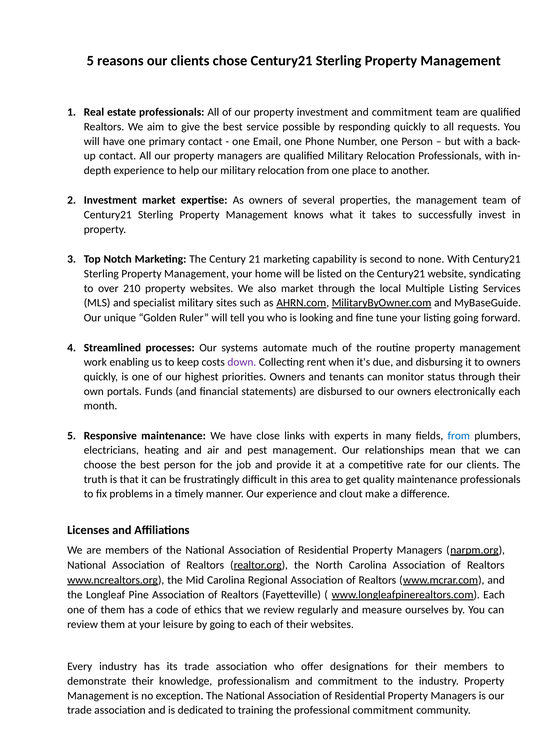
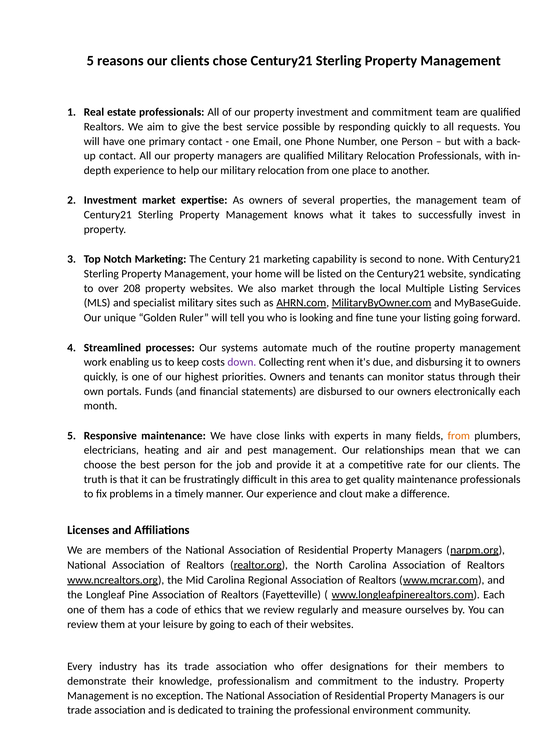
210: 210 -> 208
from at (459, 435) colour: blue -> orange
professional commitment: commitment -> environment
